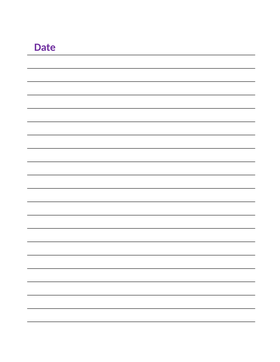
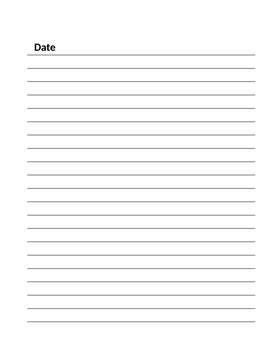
Date colour: purple -> black
